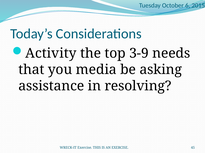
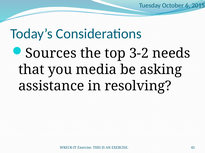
Activity: Activity -> Sources
3-9: 3-9 -> 3-2
